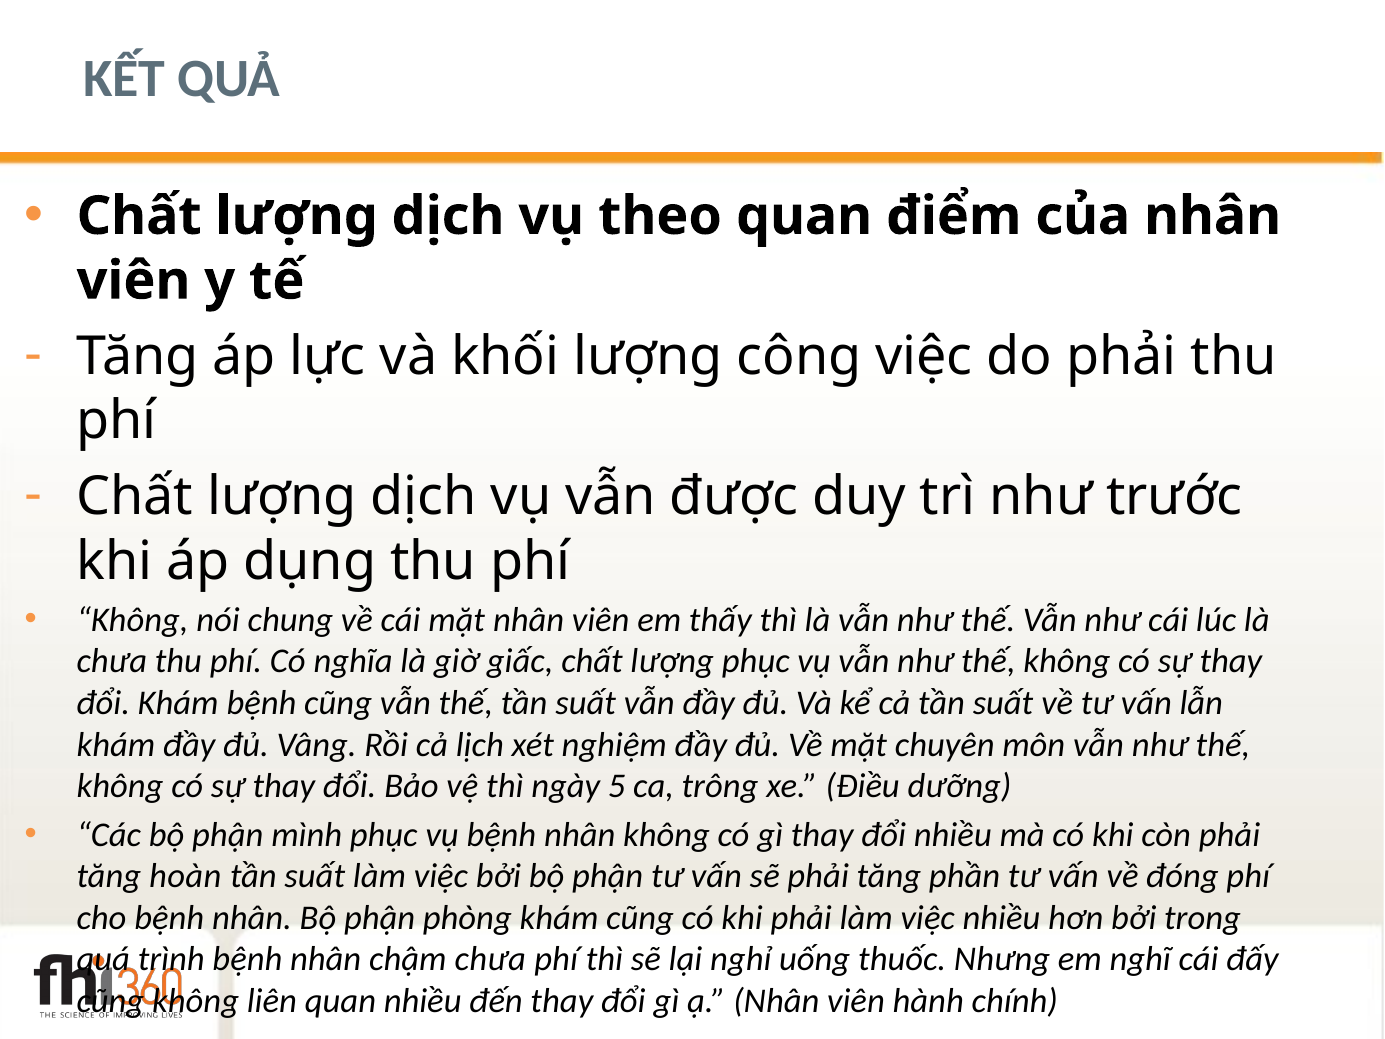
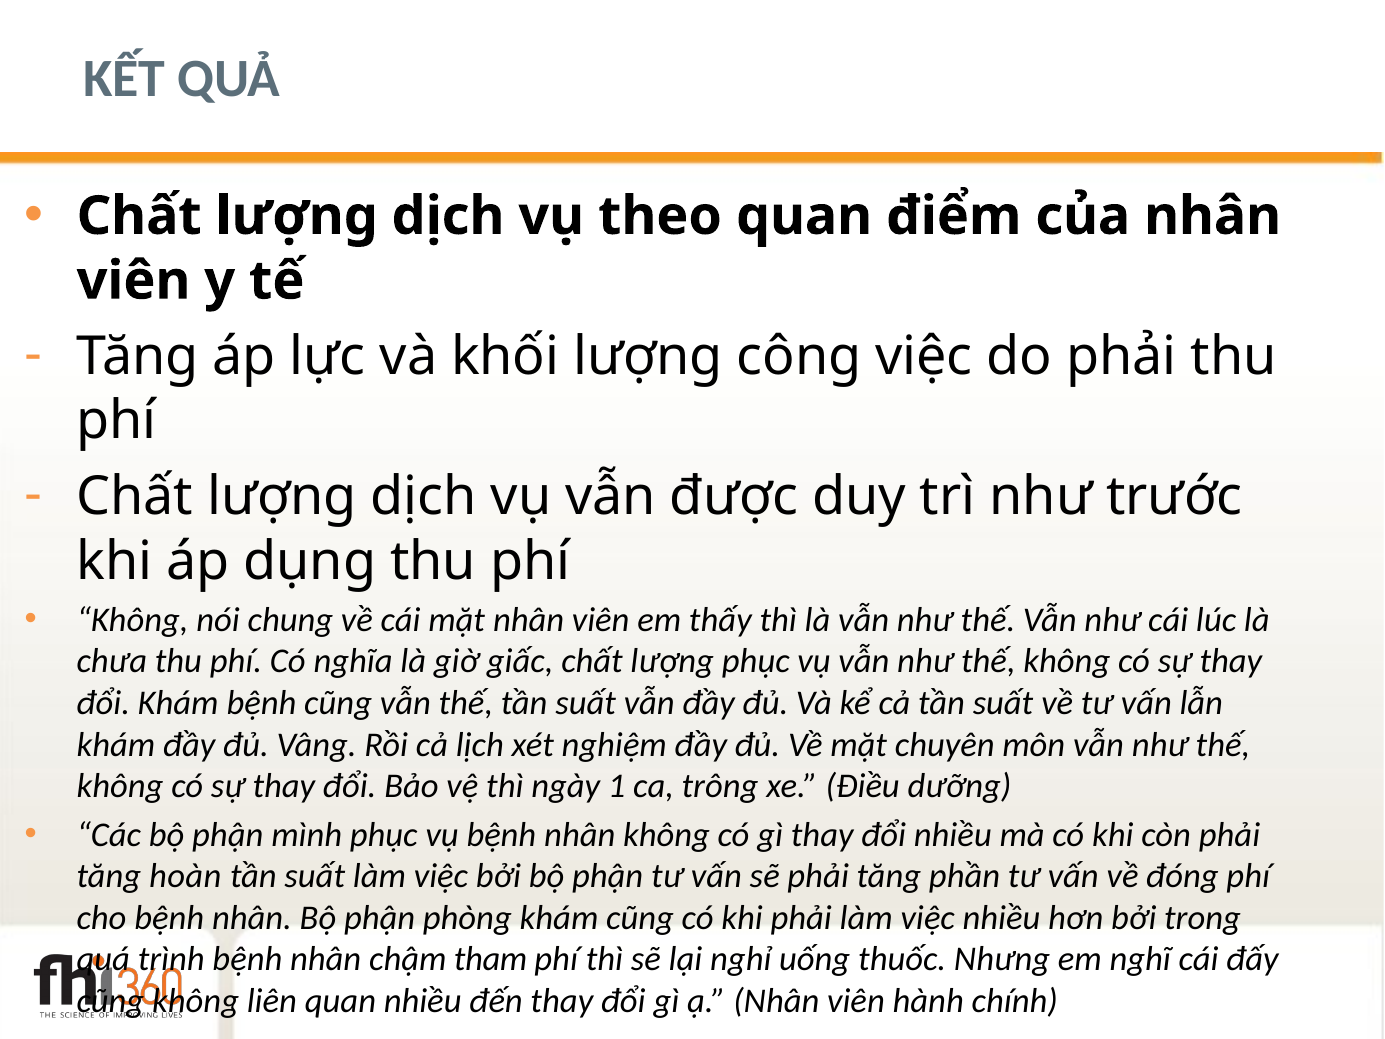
5: 5 -> 1
chậm chưa: chưa -> tham
